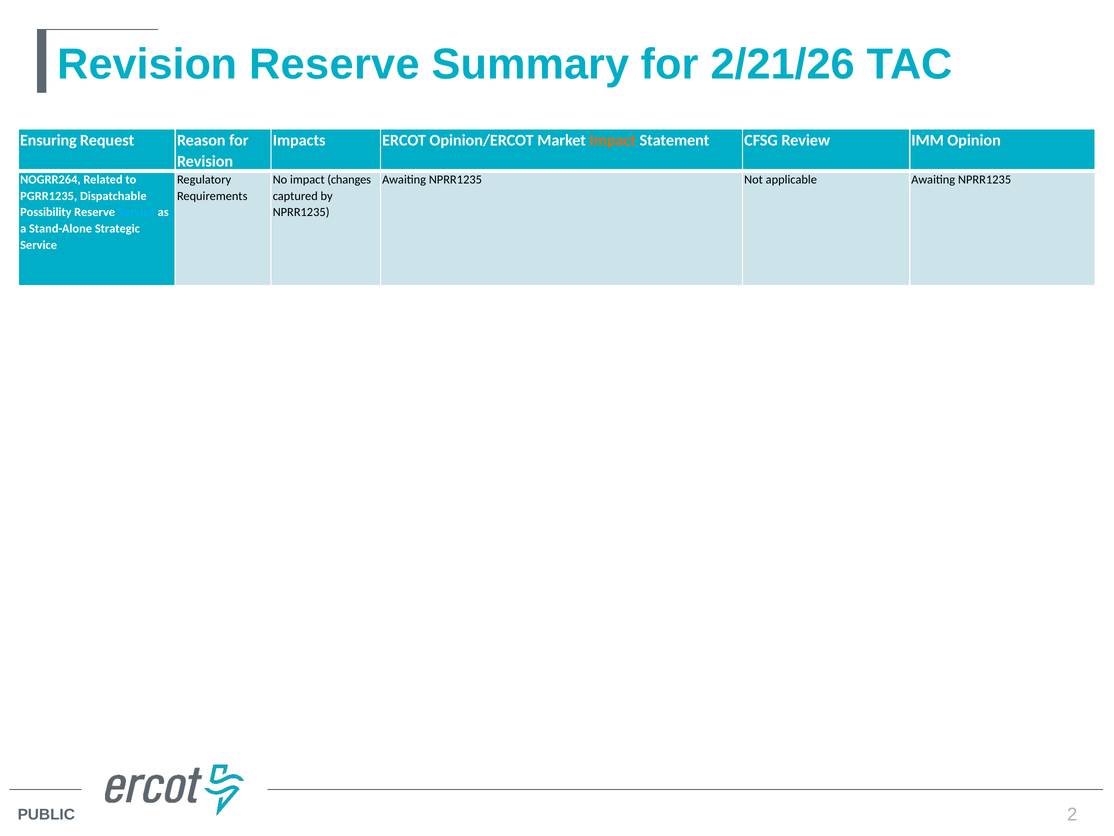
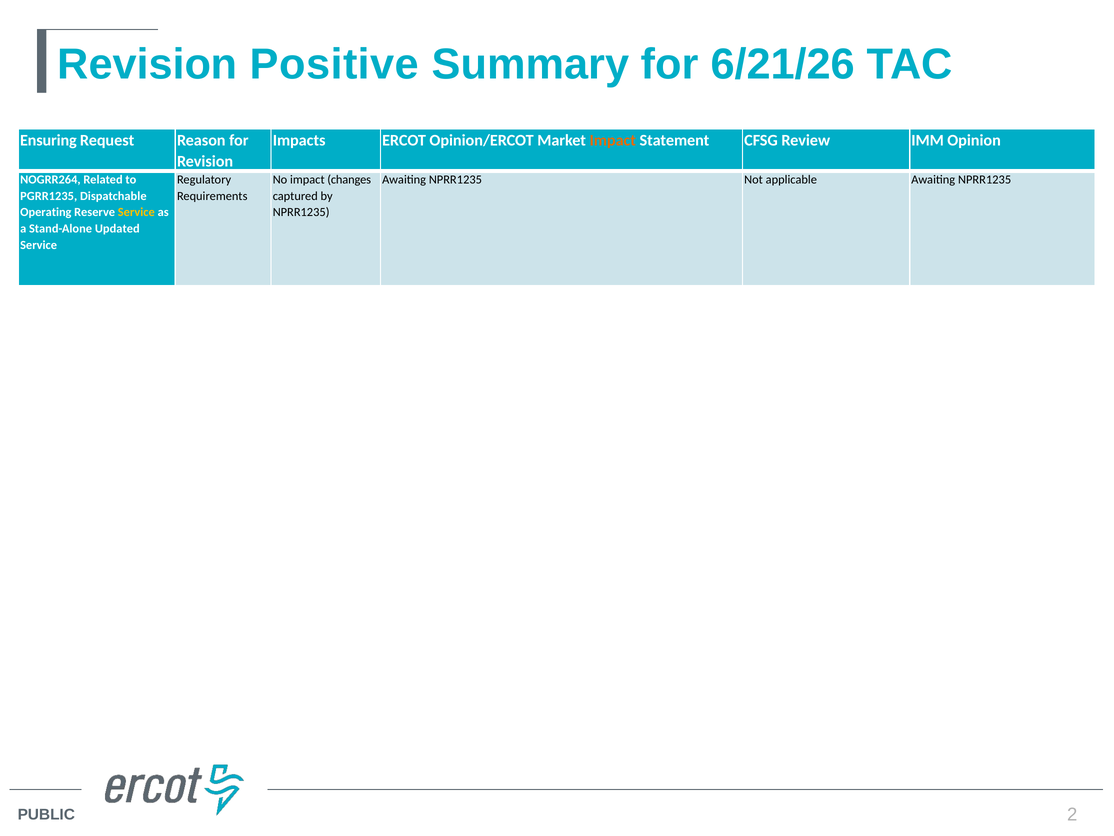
Revision Reserve: Reserve -> Positive
2/21/26: 2/21/26 -> 6/21/26
Possibility: Possibility -> Operating
Service at (136, 212) colour: light blue -> yellow
Strategic: Strategic -> Updated
